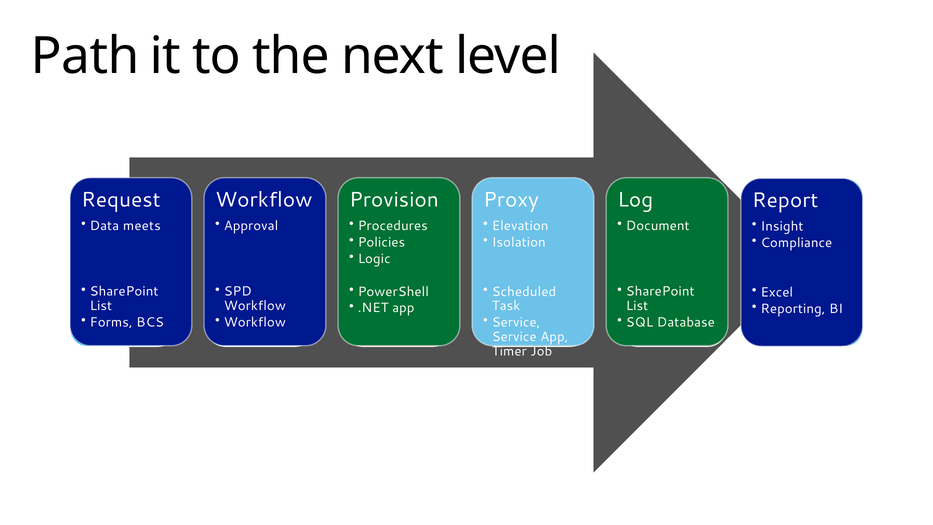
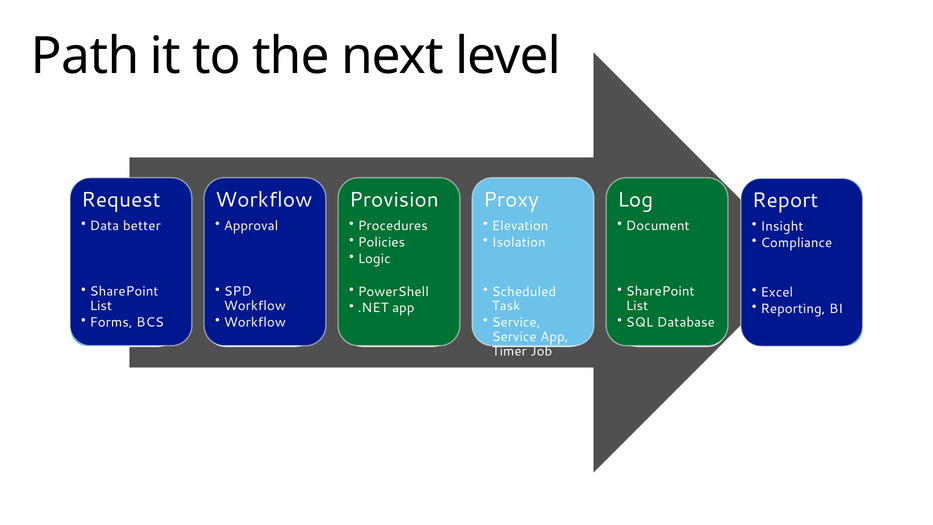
meets: meets -> better
